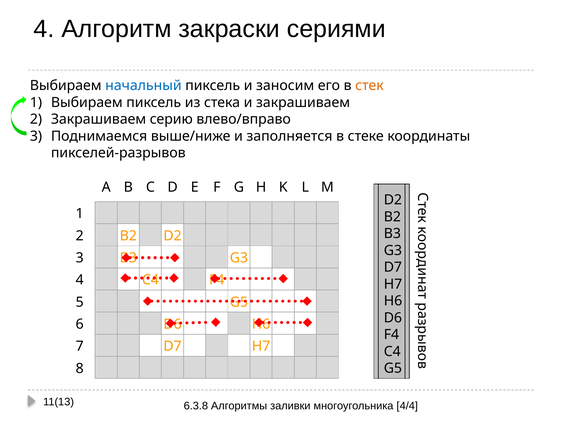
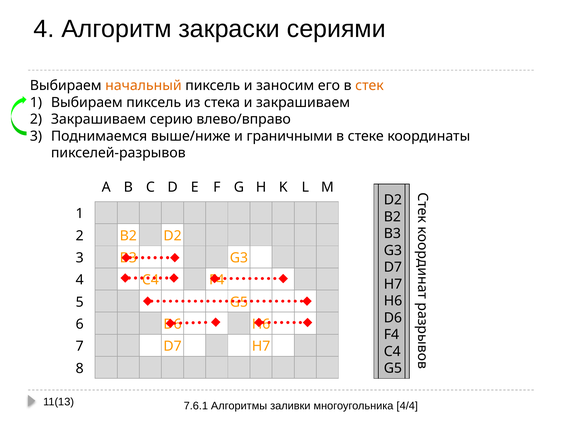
начальный colour: blue -> orange
заполняется: заполняется -> граничными
6.3.8: 6.3.8 -> 7.6.1
